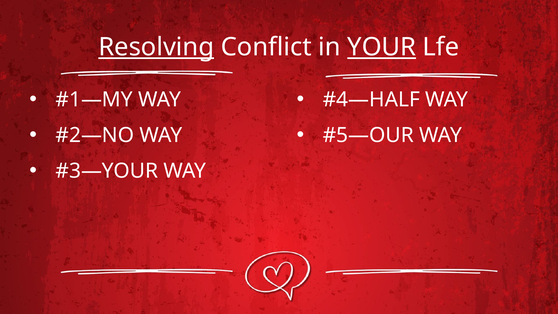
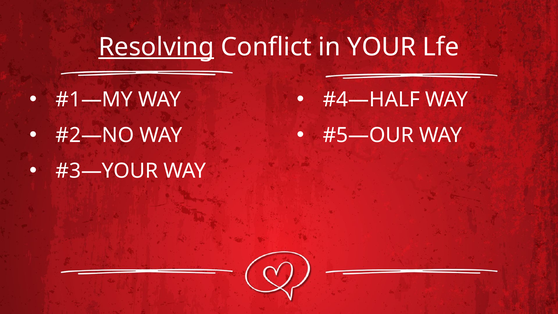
YOUR underline: present -> none
